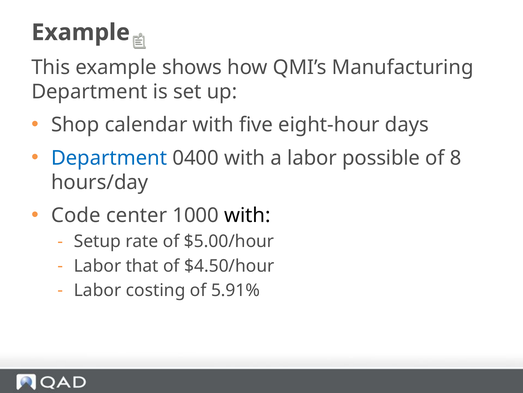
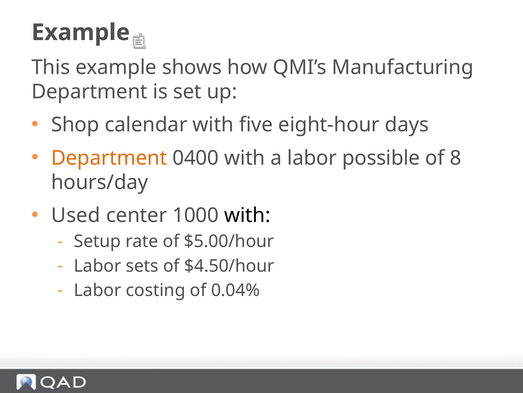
Department at (109, 158) colour: blue -> orange
Code: Code -> Used
that: that -> sets
5.91%: 5.91% -> 0.04%
